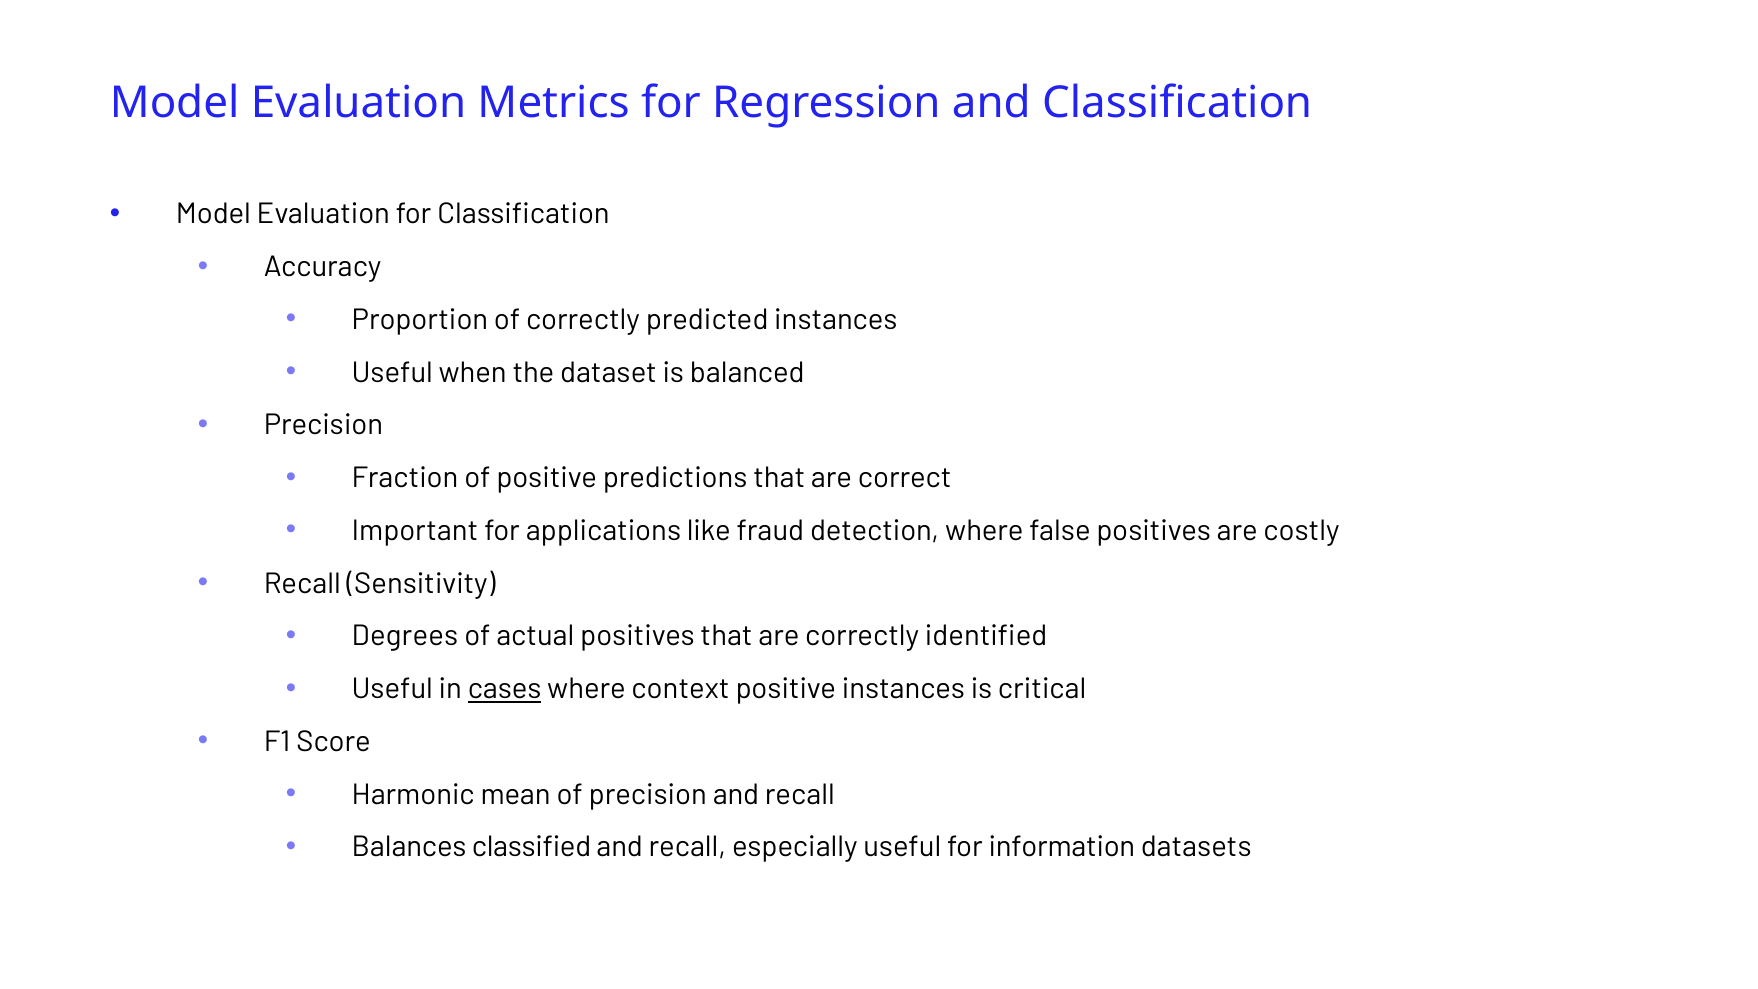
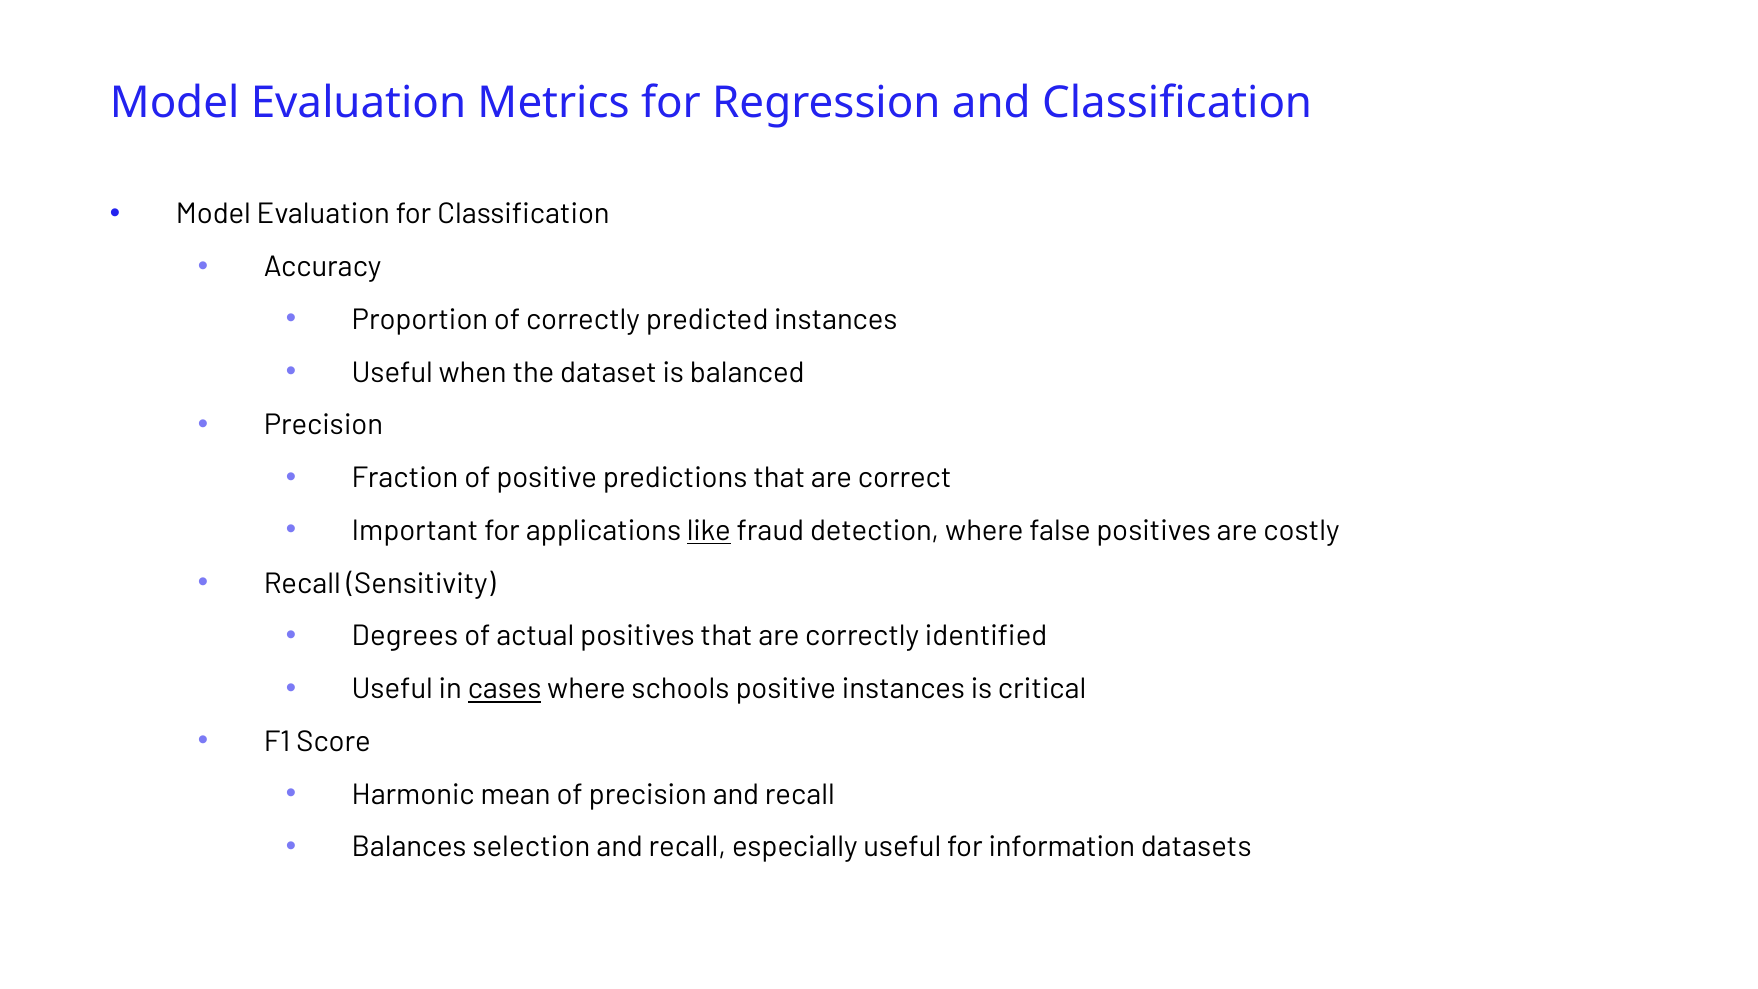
like underline: none -> present
context: context -> schools
classified: classified -> selection
